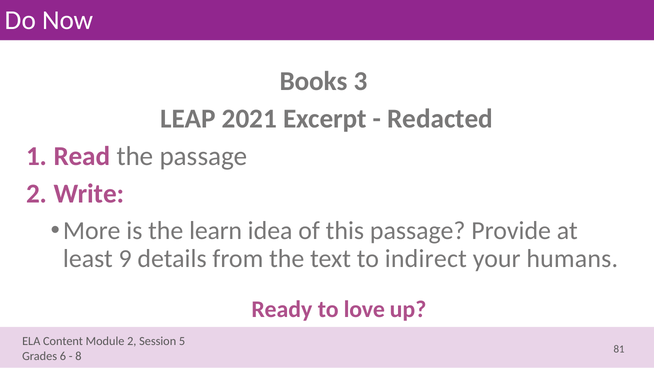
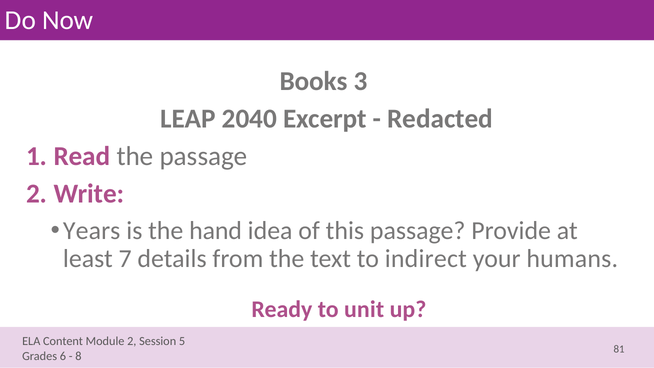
2021: 2021 -> 2040
More: More -> Years
learn: learn -> hand
9: 9 -> 7
love: love -> unit
